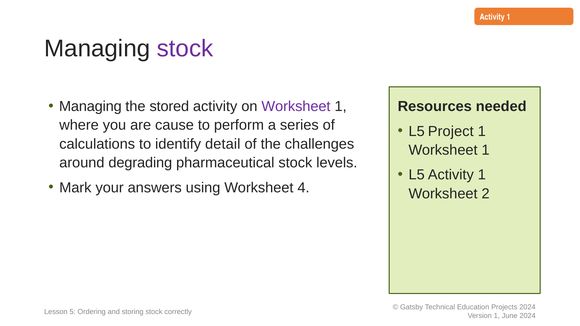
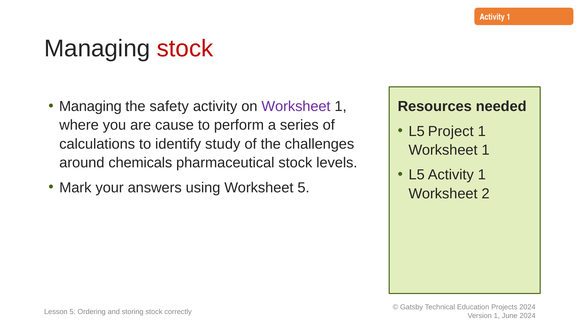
stock at (185, 49) colour: purple -> red
stored: stored -> safety
detail: detail -> study
degrading: degrading -> chemicals
Worksheet 4: 4 -> 5
